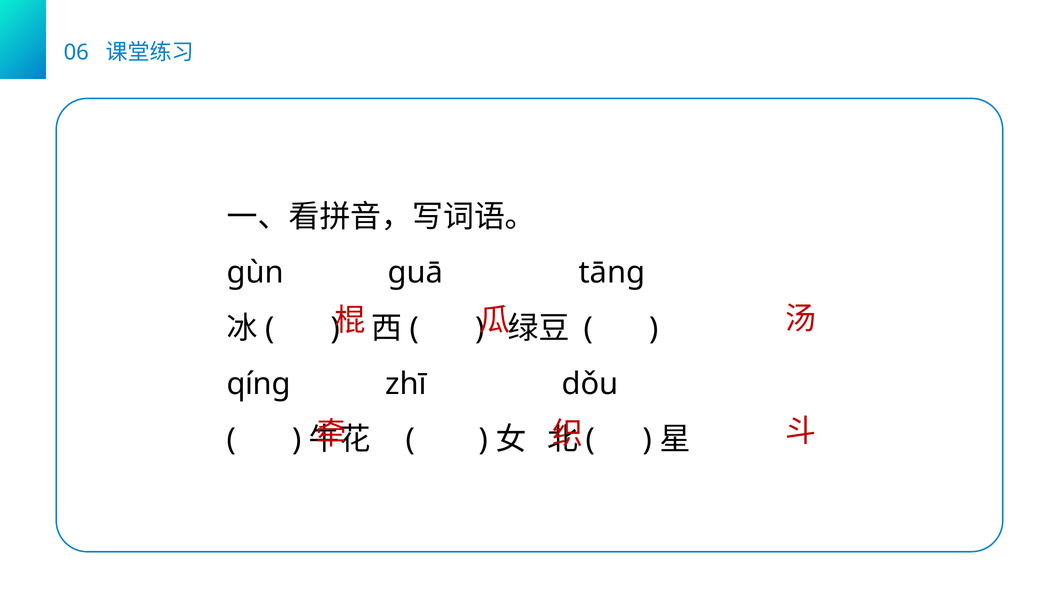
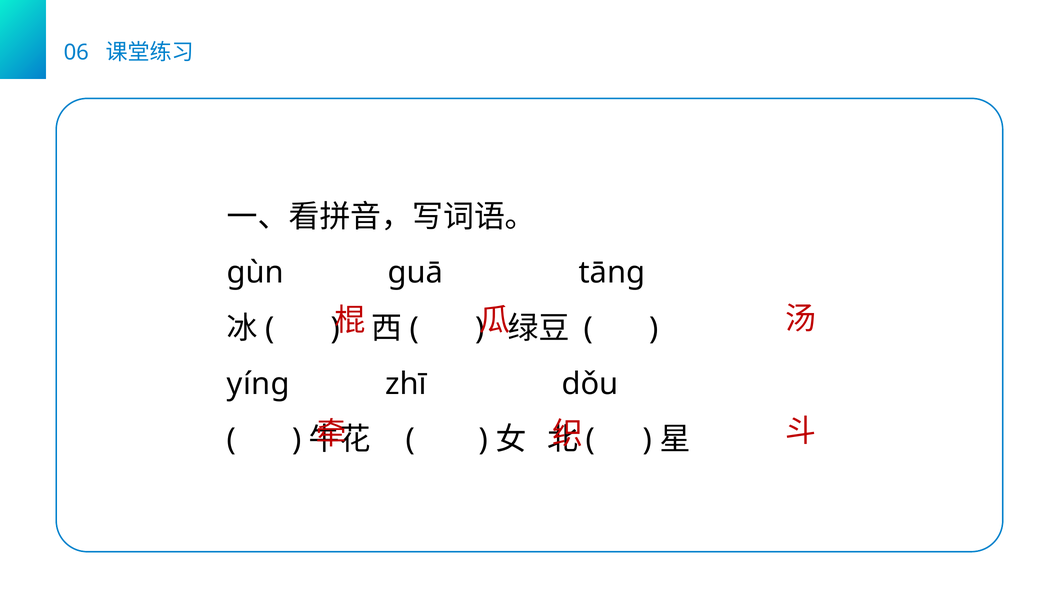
qíng: qíng -> yíng
